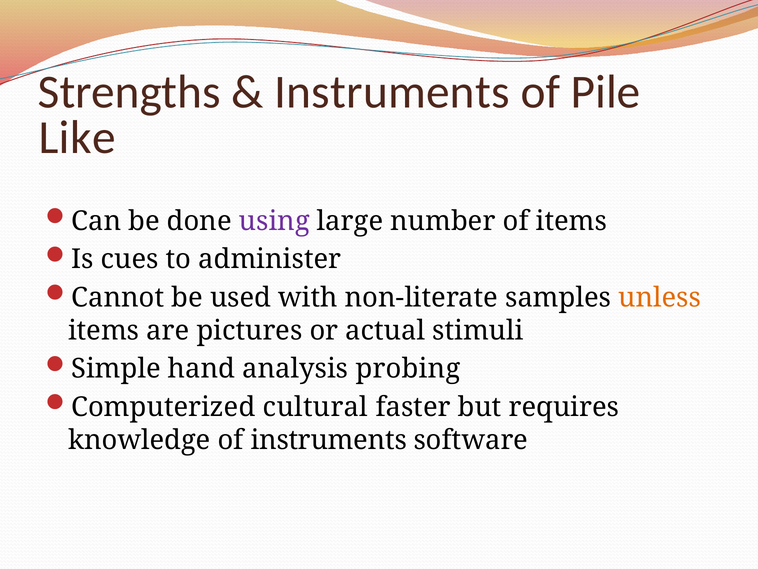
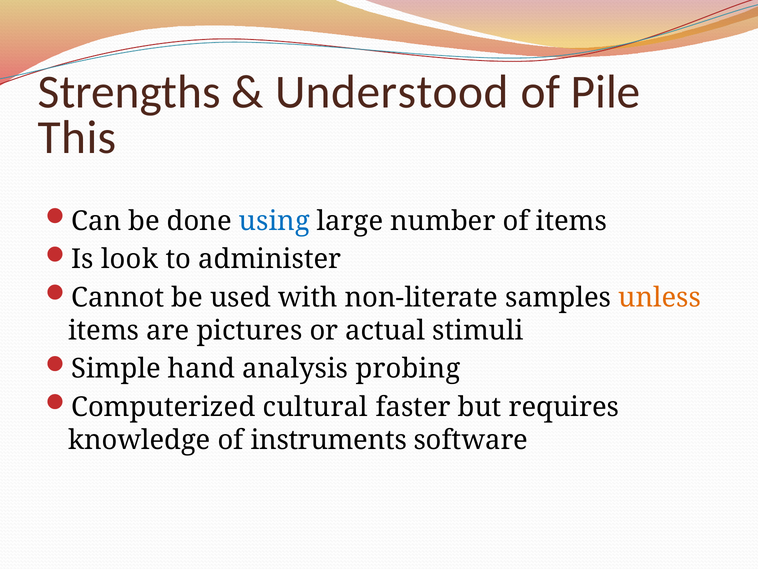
Instruments at (392, 92): Instruments -> Understood
Like: Like -> This
using colour: purple -> blue
cues: cues -> look
